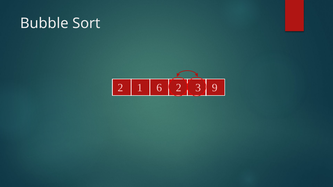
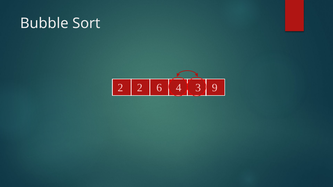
2 1: 1 -> 2
6 2: 2 -> 4
